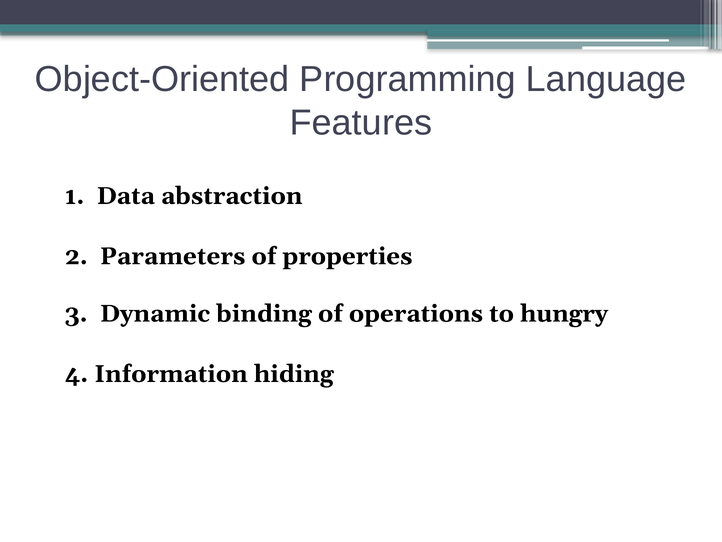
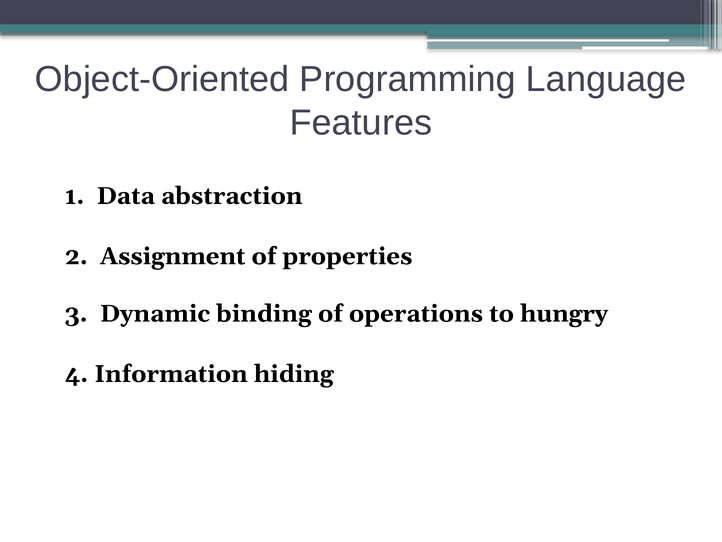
Parameters: Parameters -> Assignment
